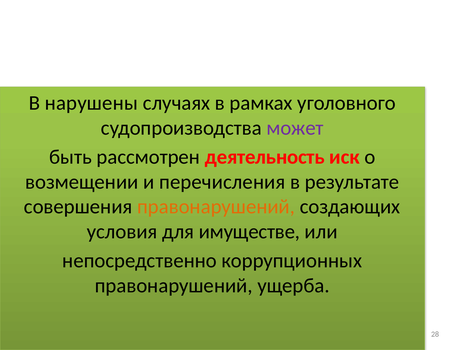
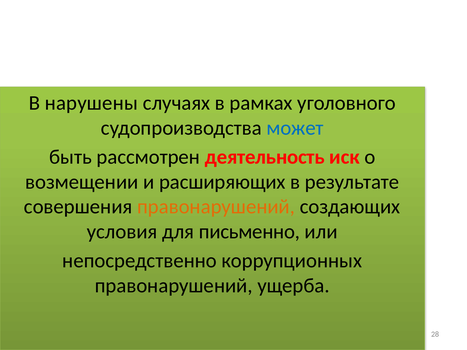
может colour: purple -> blue
перечисления: перечисления -> расширяющих
имуществе: имуществе -> письменно
